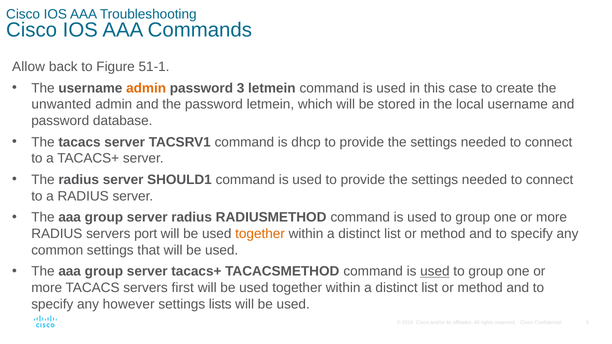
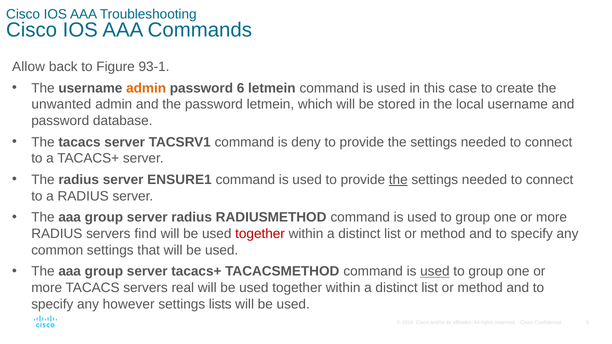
51-1: 51-1 -> 93-1
3: 3 -> 6
dhcp: dhcp -> deny
SHOULD1: SHOULD1 -> ENSURE1
the at (398, 180) underline: none -> present
port: port -> find
together at (260, 234) colour: orange -> red
first: first -> real
